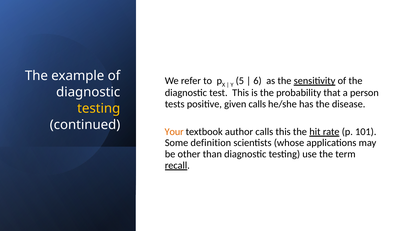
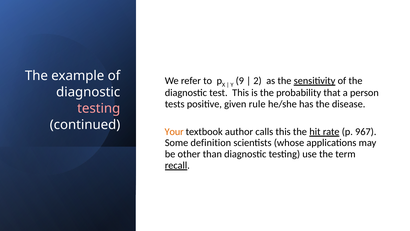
5: 5 -> 9
6: 6 -> 2
given calls: calls -> rule
testing at (99, 108) colour: yellow -> pink
101: 101 -> 967
